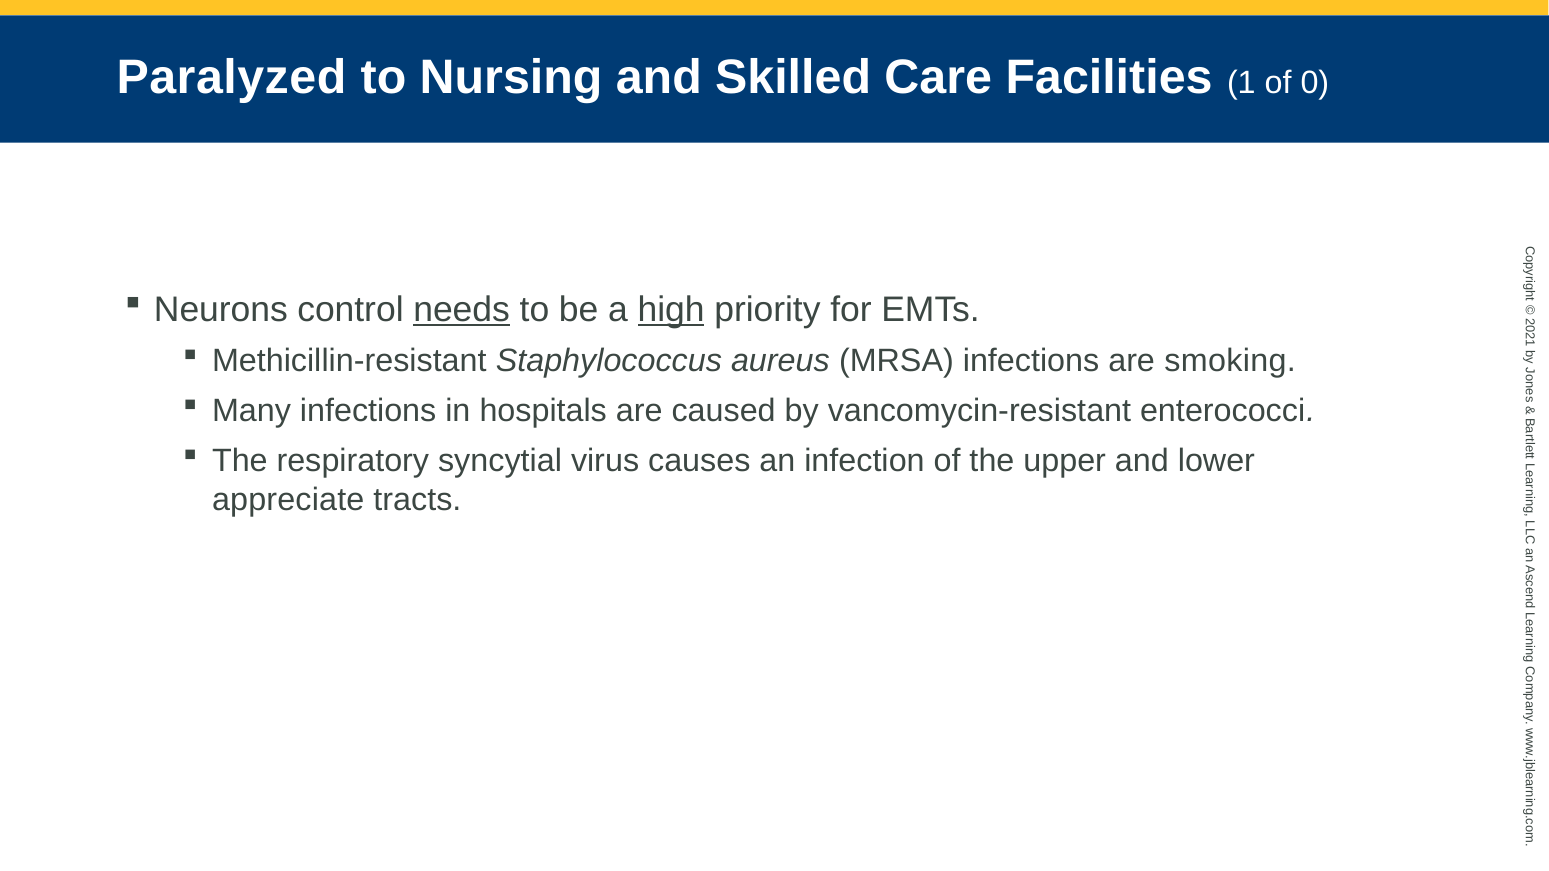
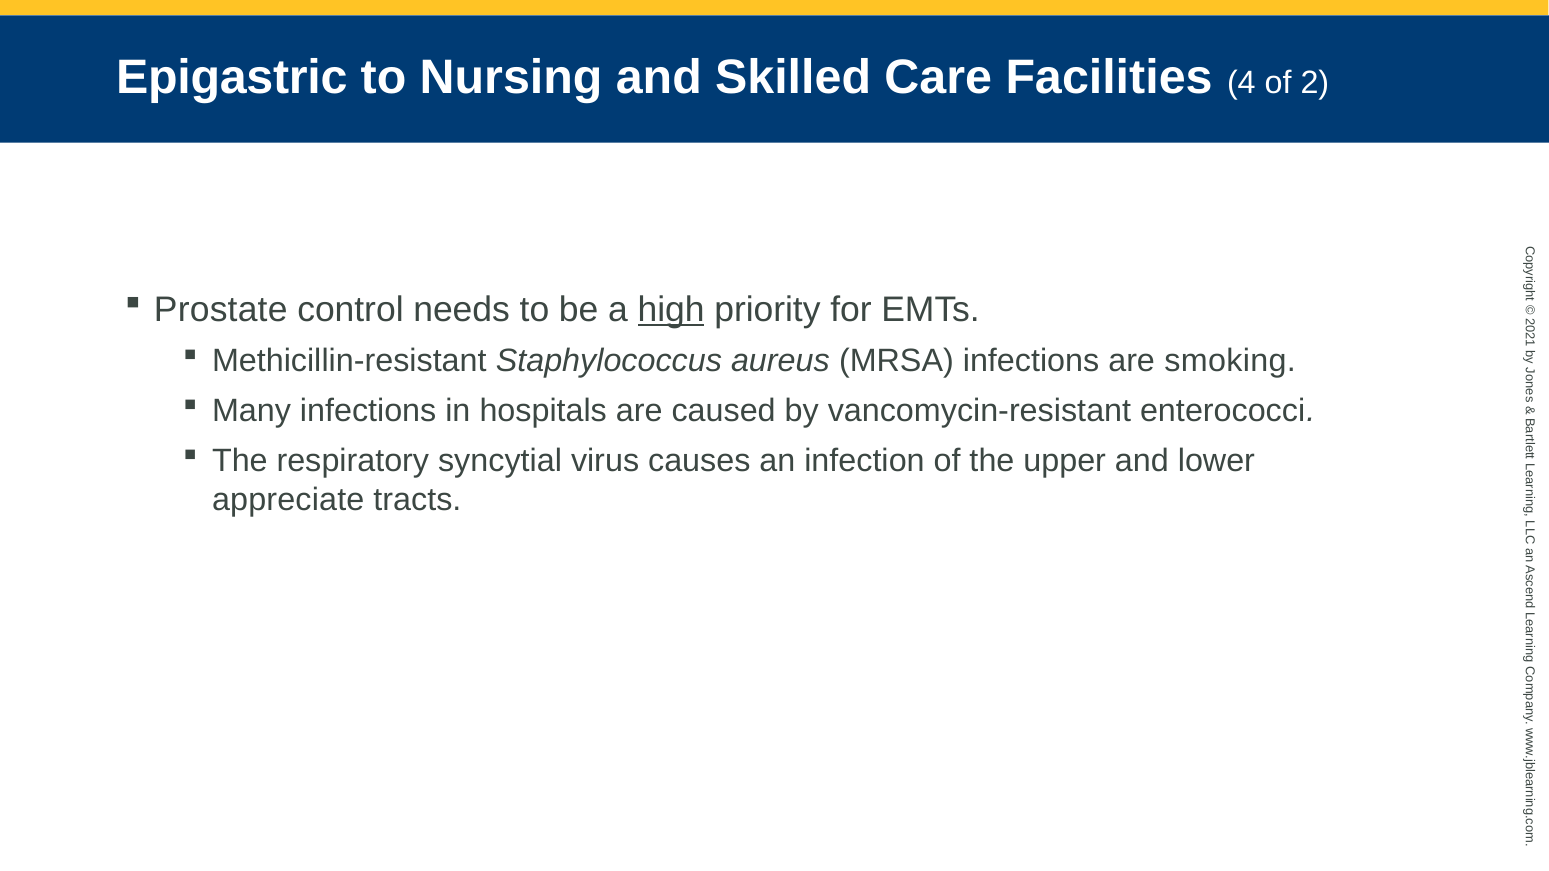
Paralyzed: Paralyzed -> Epigastric
Facilities 1: 1 -> 4
of 0: 0 -> 2
Neurons: Neurons -> Prostate
needs underline: present -> none
